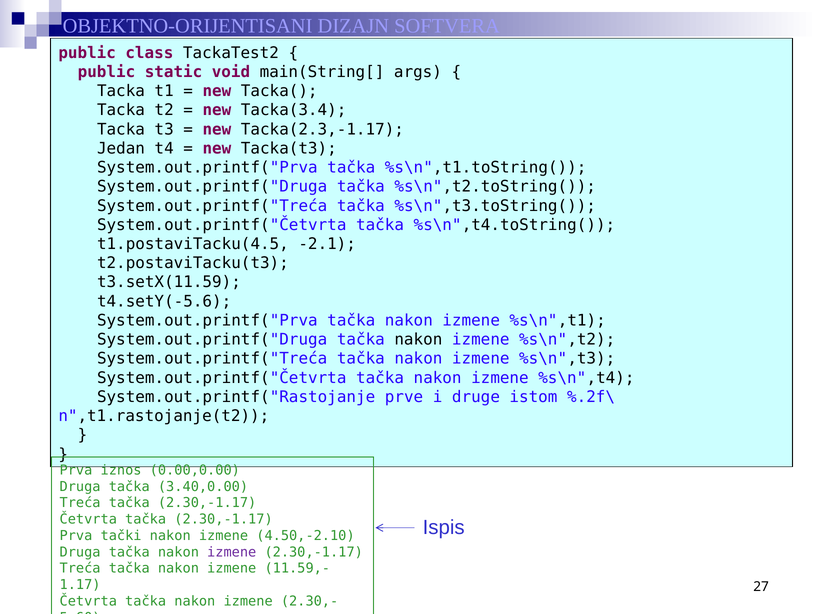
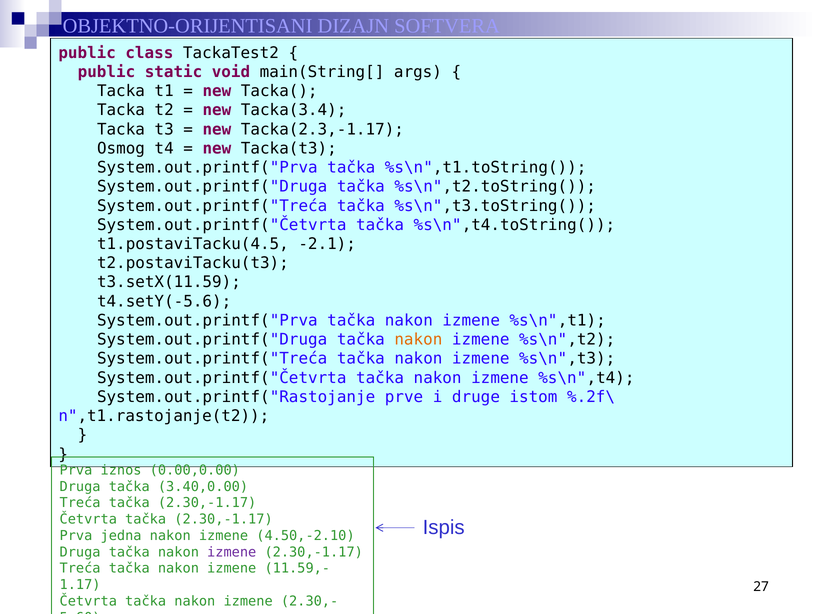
Jedan: Jedan -> Osmog
nakon at (418, 339) colour: black -> orange
tački: tački -> jedna
